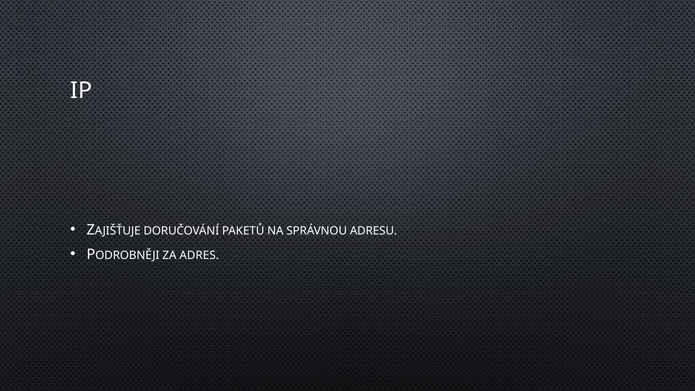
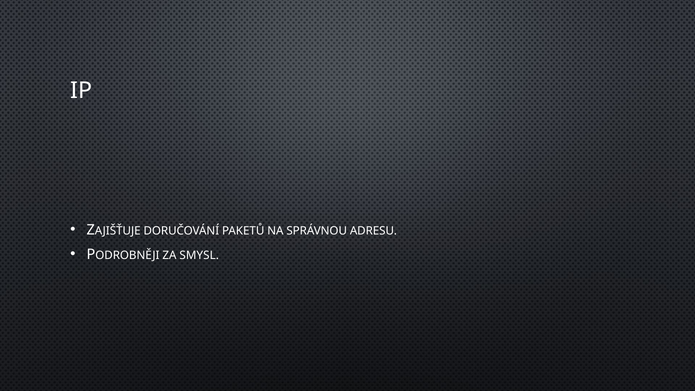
ADRES: ADRES -> SMYSL
